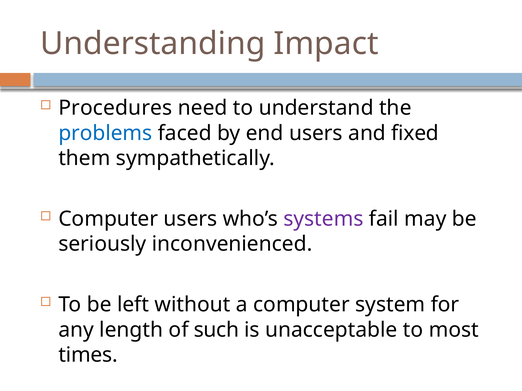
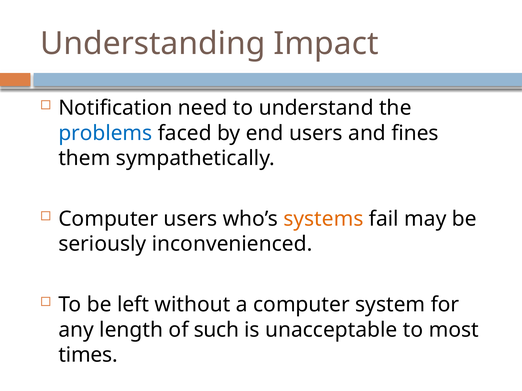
Procedures: Procedures -> Notification
fixed: fixed -> fines
systems colour: purple -> orange
